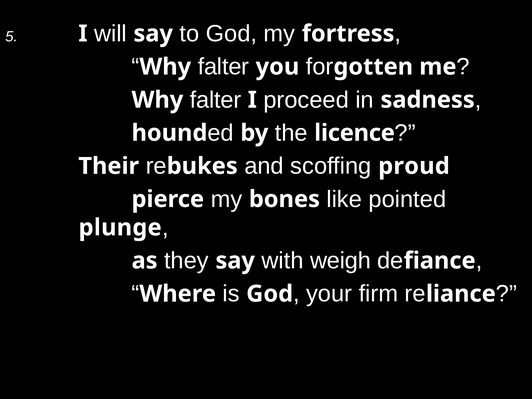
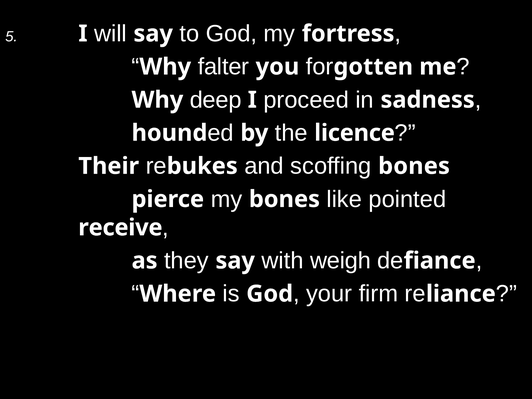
falter at (216, 100): falter -> deep
scoffing proud: proud -> bones
plunge: plunge -> receive
